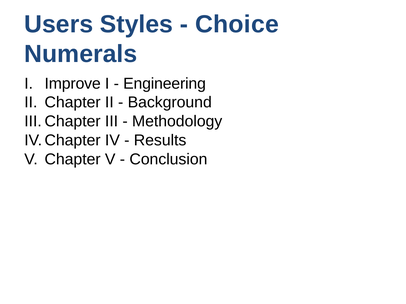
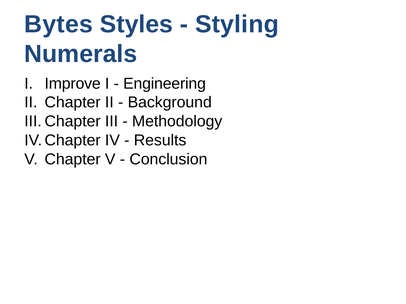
Users: Users -> Bytes
Choice: Choice -> Styling
